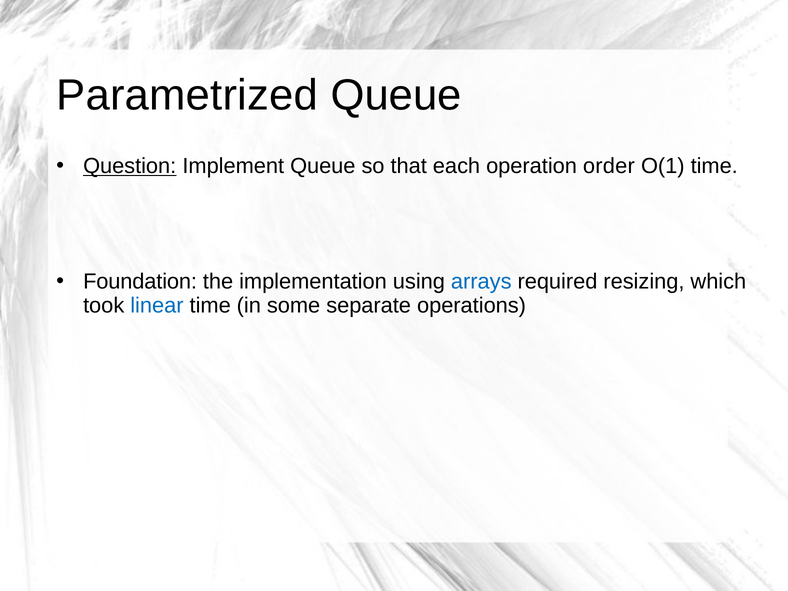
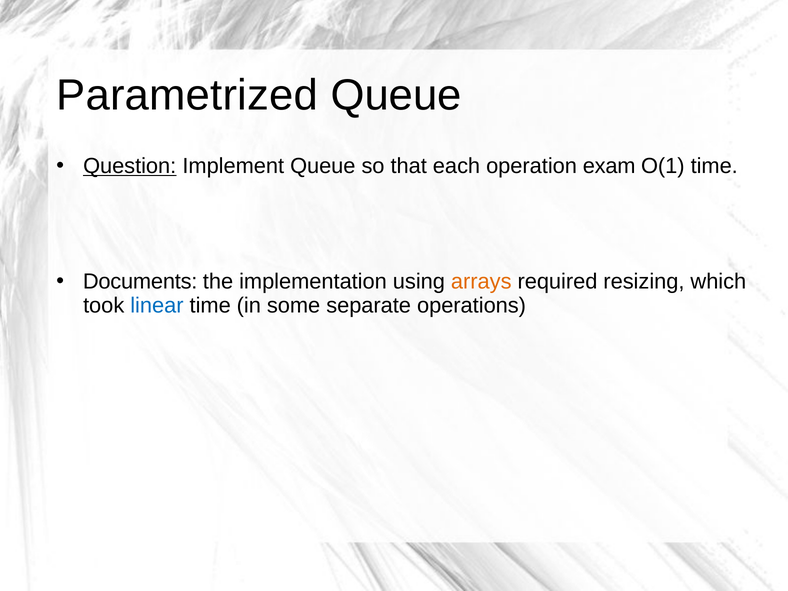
order: order -> exam
Foundation: Foundation -> Documents
arrays colour: blue -> orange
